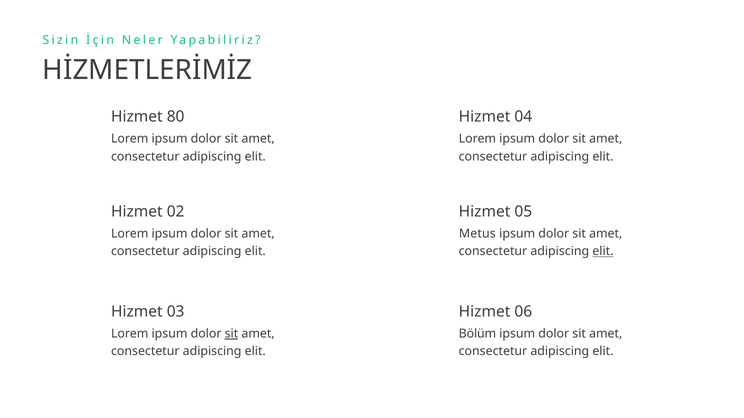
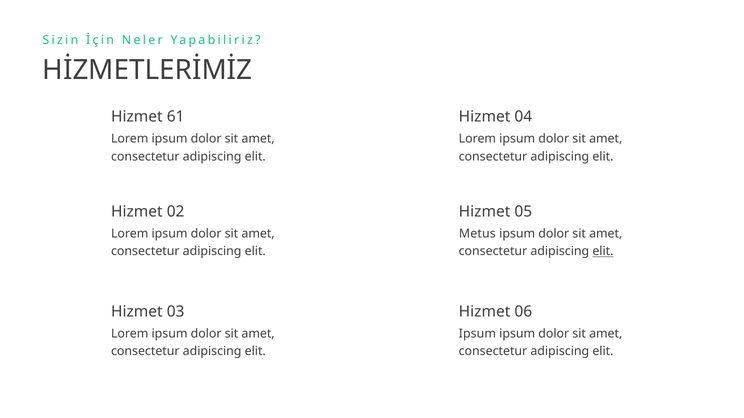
80: 80 -> 61
sit at (231, 334) underline: present -> none
Bölüm at (477, 334): Bölüm -> Ipsum
